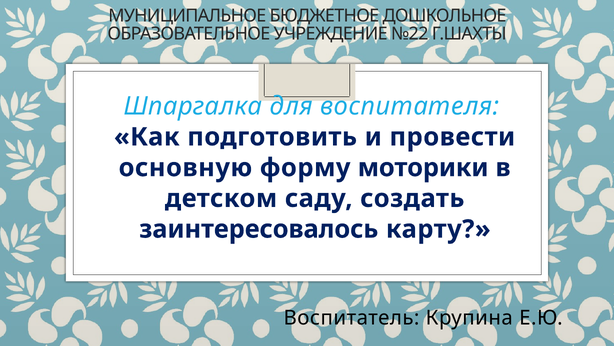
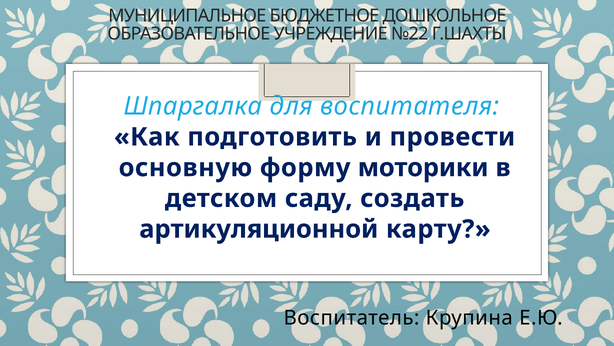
заинтересовалось: заинтересовалось -> артикуляционной
